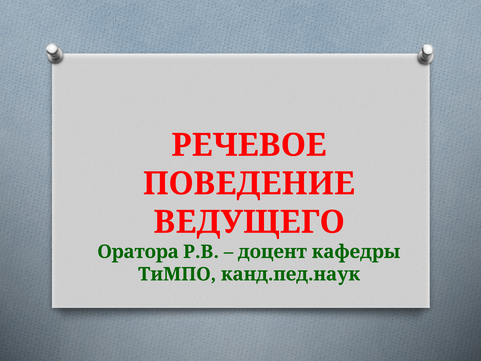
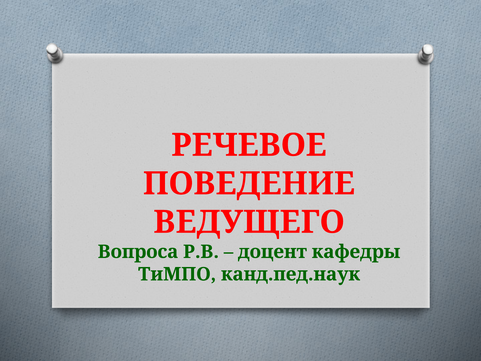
Оратора: Оратора -> Вопроса
